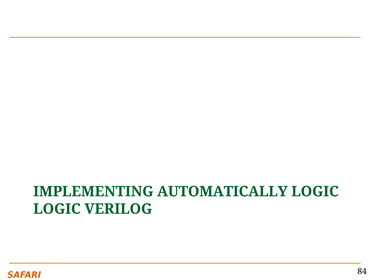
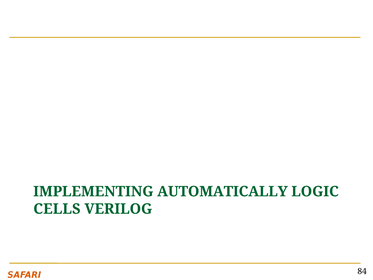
LOGIC at (57, 209): LOGIC -> CELLS
